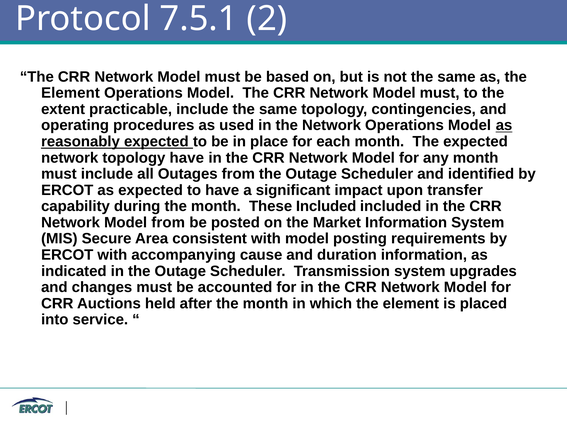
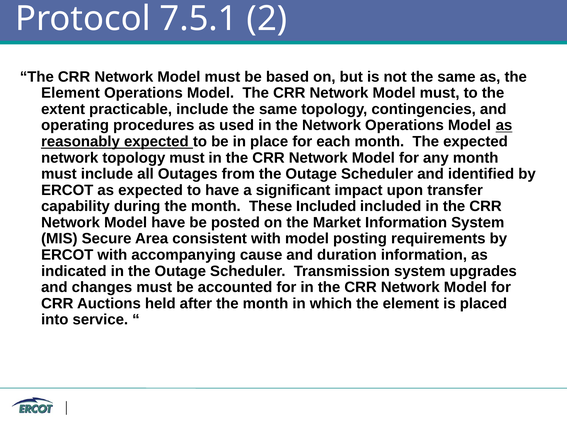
topology have: have -> must
Model from: from -> have
